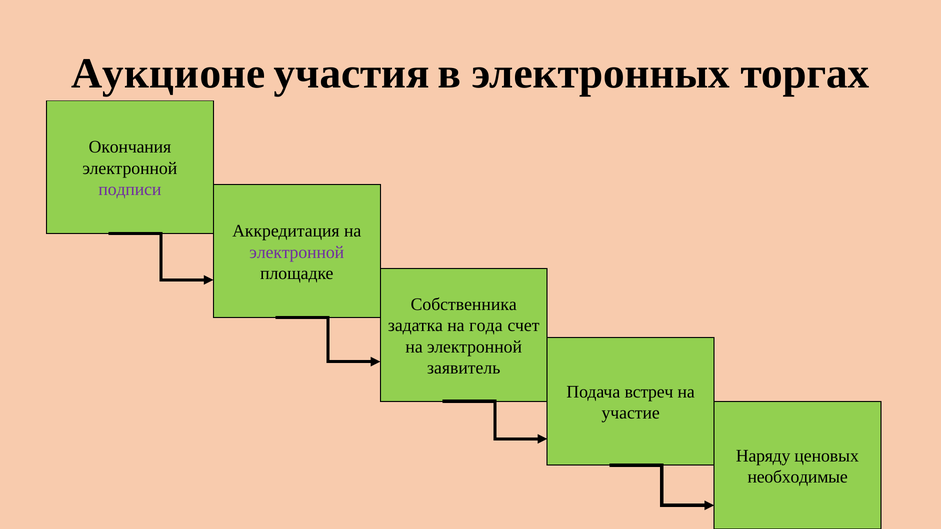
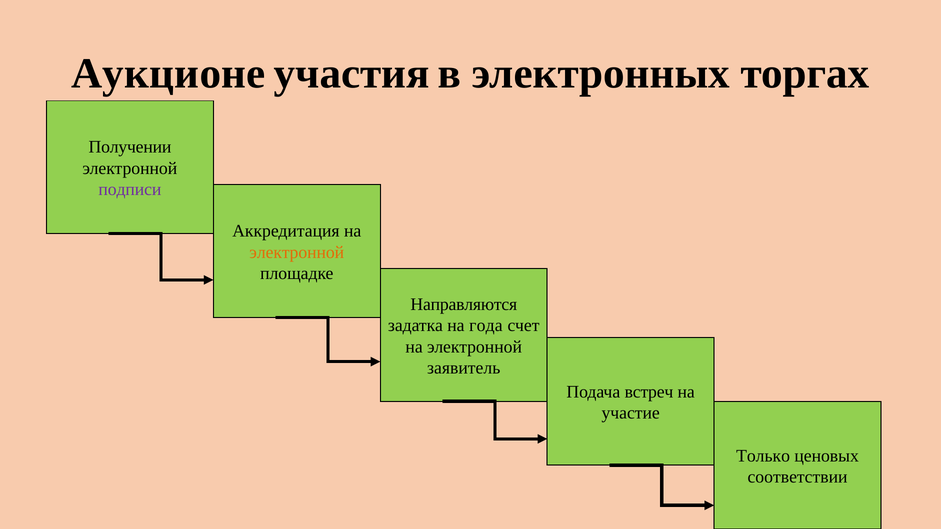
Окончания: Окончания -> Получении
электронной at (297, 252) colour: purple -> orange
Собственника: Собственника -> Направляются
Наряду: Наряду -> Только
необходимые: необходимые -> соответствии
